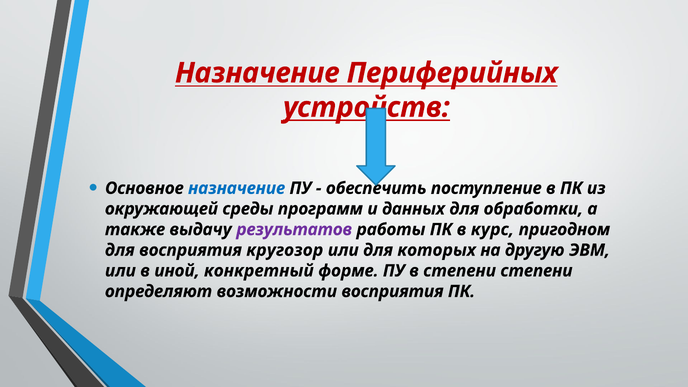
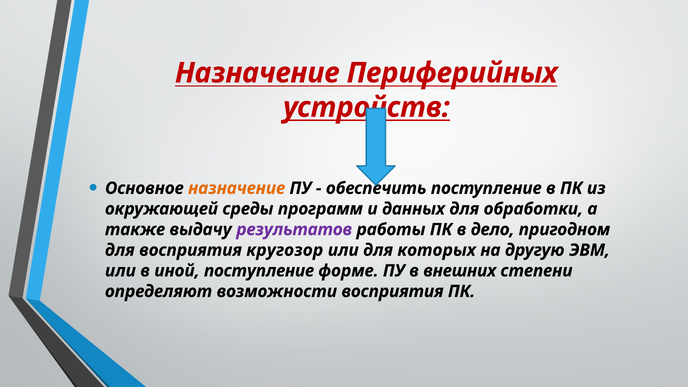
назначение at (237, 188) colour: blue -> orange
курс: курс -> дело
иной конкретный: конкретный -> поступление
в степени: степени -> внешних
